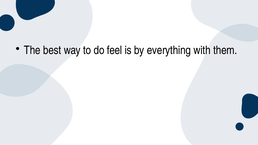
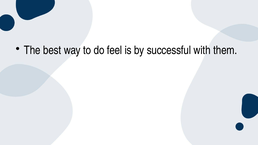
everything: everything -> successful
